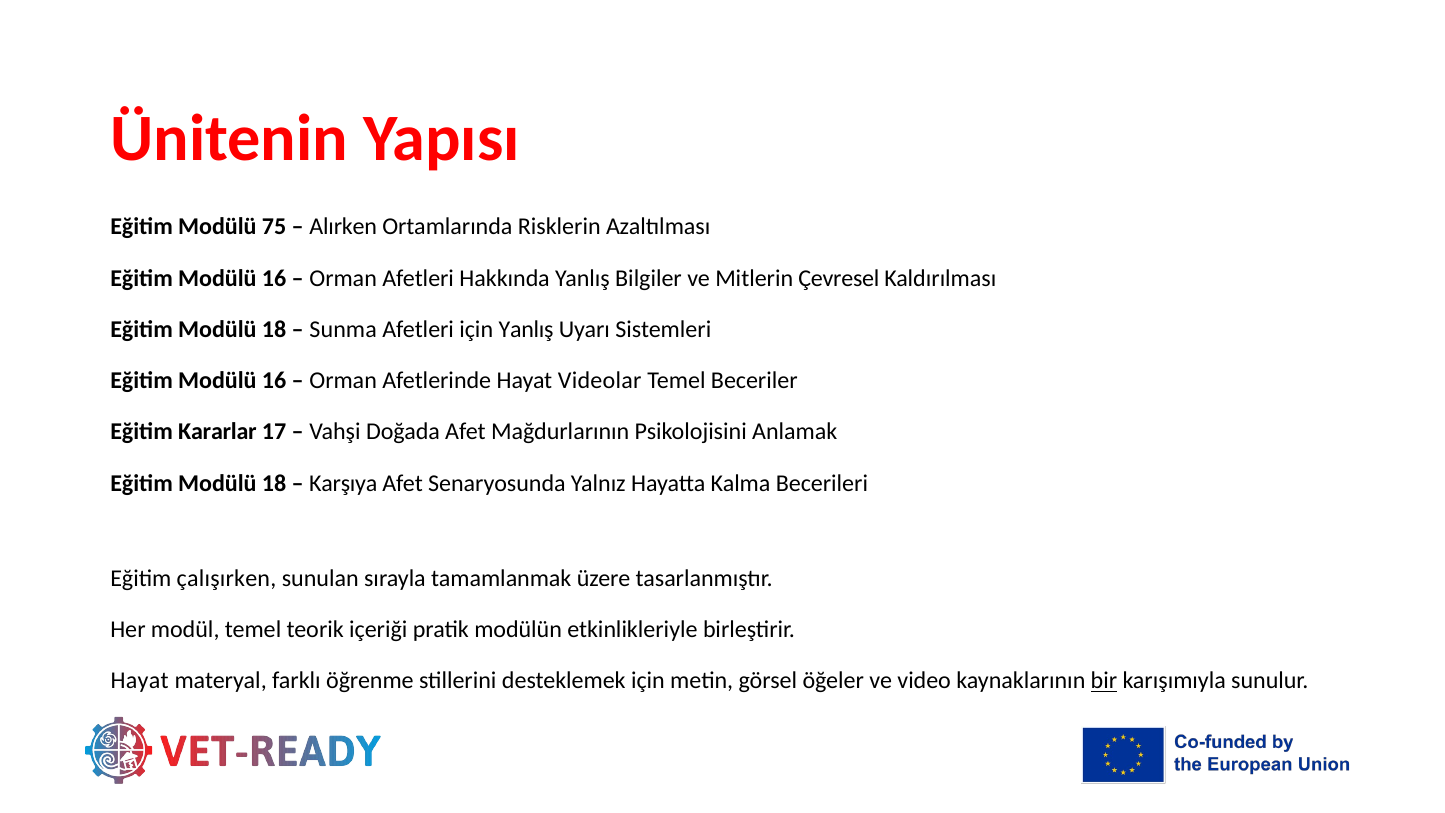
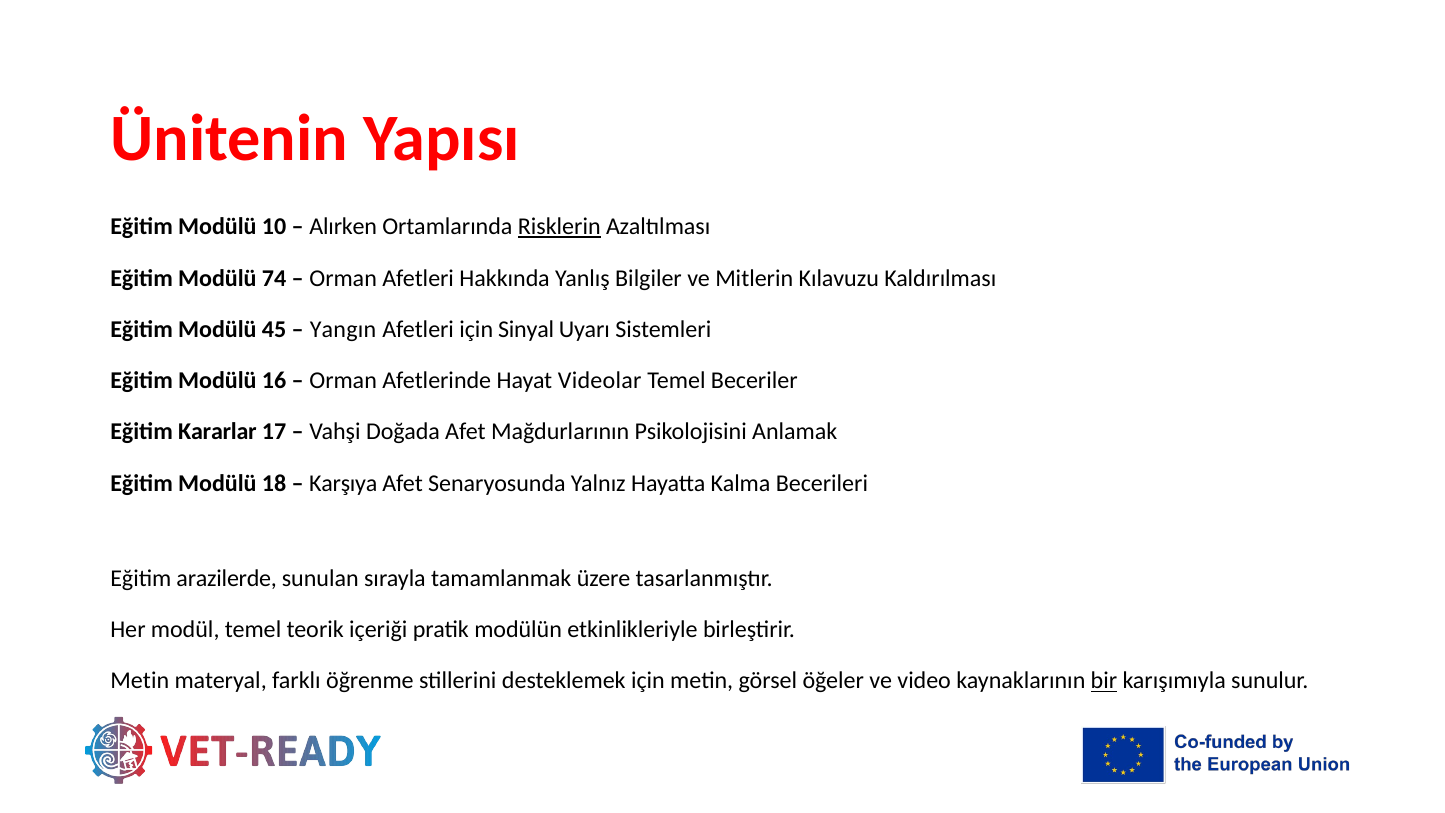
75: 75 -> 10
Risklerin underline: none -> present
16 at (274, 278): 16 -> 74
Çevresel: Çevresel -> Kılavuzu
18 at (274, 329): 18 -> 45
Sunma: Sunma -> Yangın
için Yanlış: Yanlış -> Sinyal
çalışırken: çalışırken -> arazilerde
Hayat at (140, 681): Hayat -> Metin
